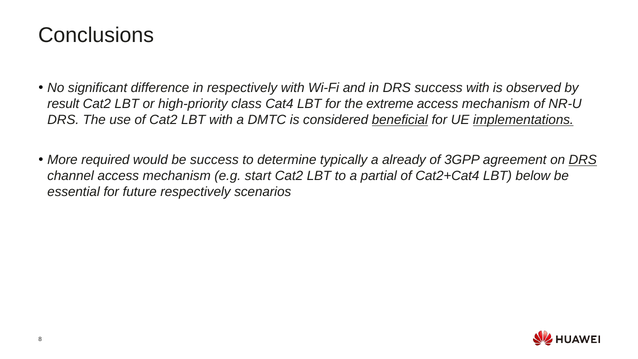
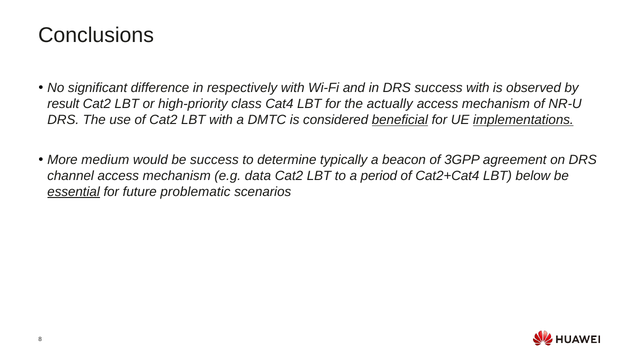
extreme: extreme -> actually
required: required -> medium
already: already -> beacon
DRS at (583, 160) underline: present -> none
start: start -> data
partial: partial -> period
essential underline: none -> present
future respectively: respectively -> problematic
